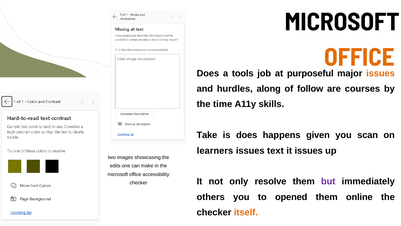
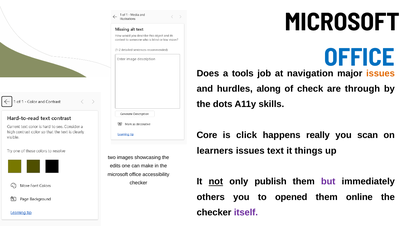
OFFICE at (359, 57) colour: orange -> blue
purposeful: purposeful -> navigation
follow: follow -> check
courses: courses -> through
time: time -> dots
Take: Take -> Core
is does: does -> click
given: given -> really
it issues: issues -> things
not underline: none -> present
resolve: resolve -> publish
itself colour: orange -> purple
